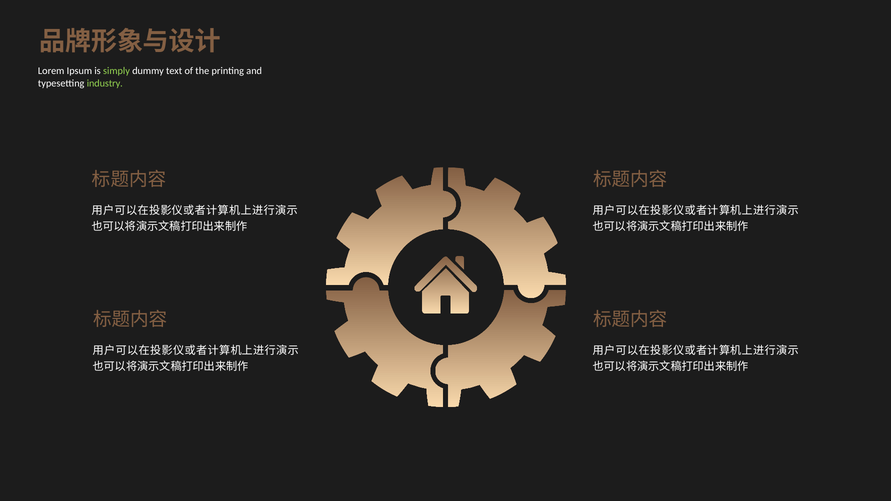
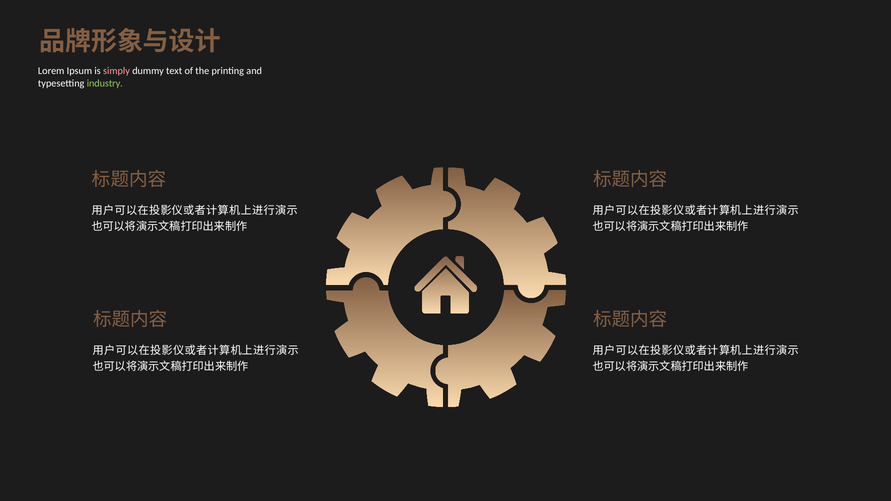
simply colour: light green -> pink
